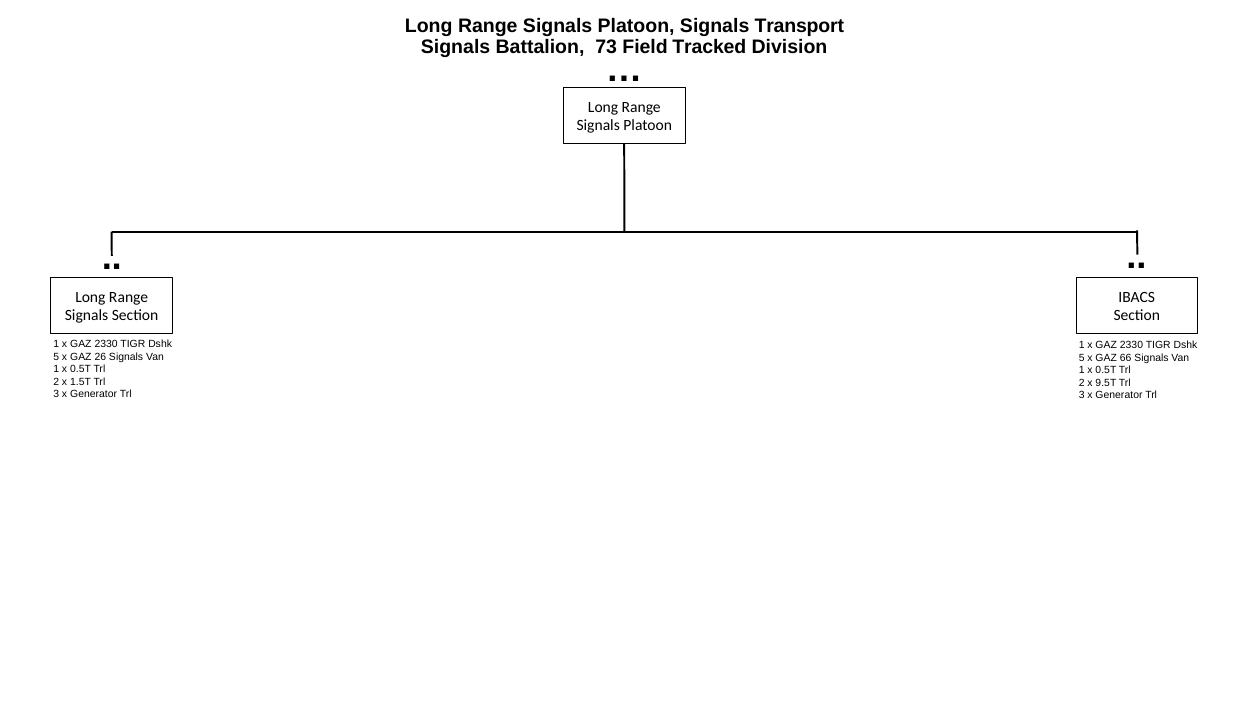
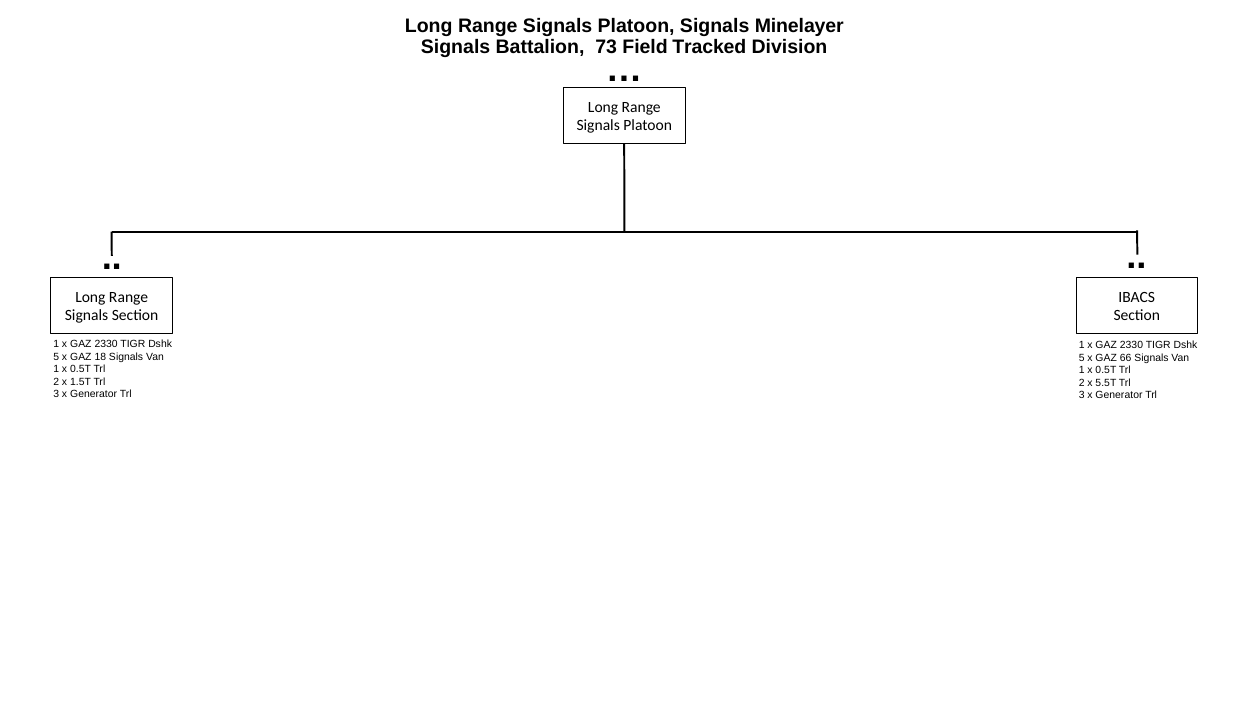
Transport: Transport -> Minelayer
26: 26 -> 18
9.5T: 9.5T -> 5.5T
